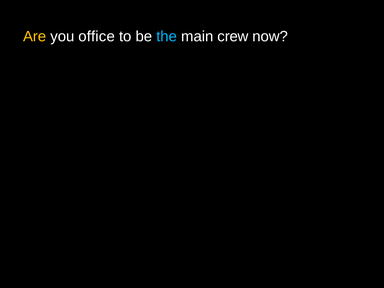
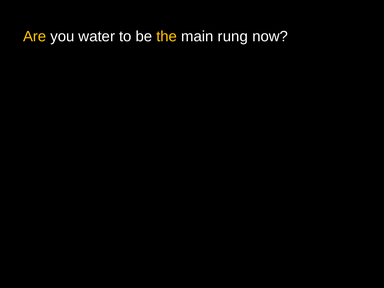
office: office -> water
the colour: light blue -> yellow
crew: crew -> rung
